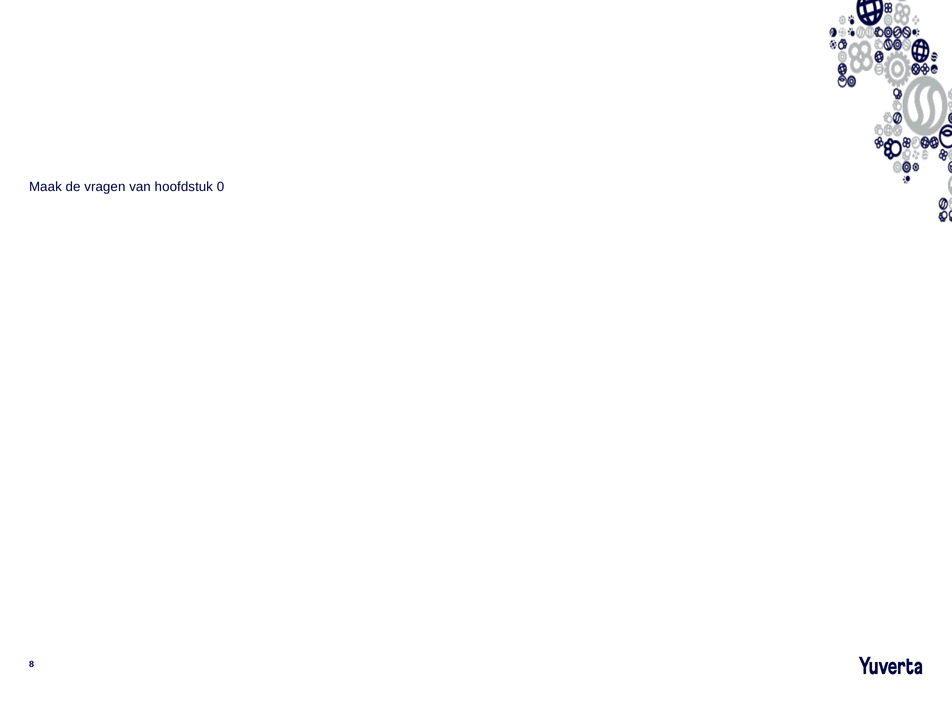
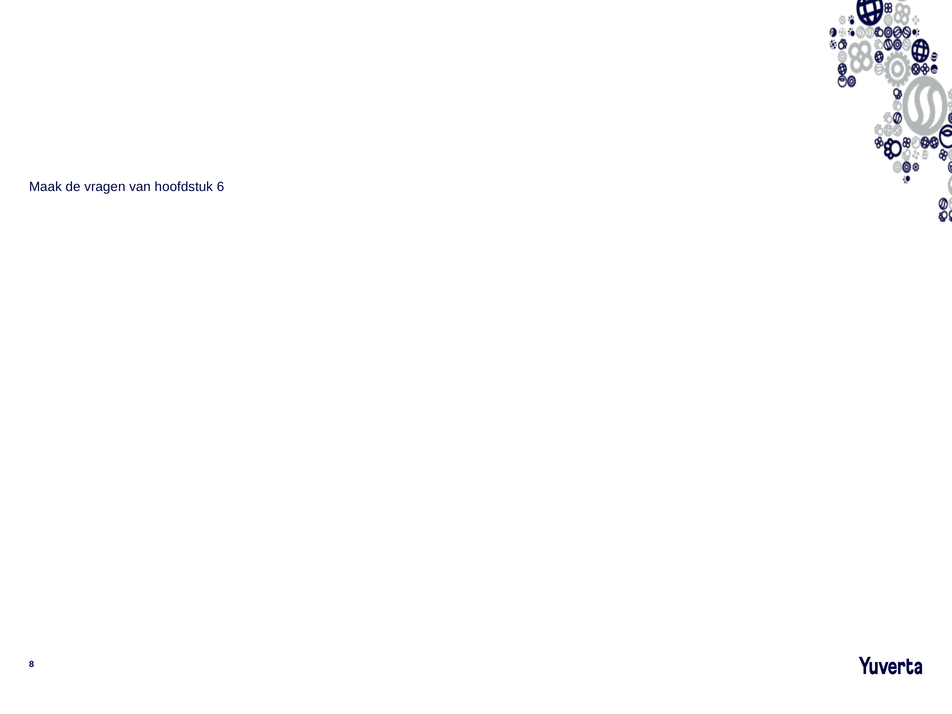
0: 0 -> 6
